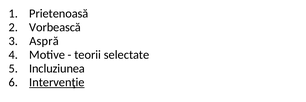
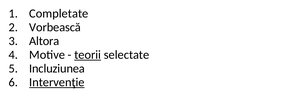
Prietenoasă: Prietenoasă -> Completate
Aspră: Aspră -> Altora
teorii underline: none -> present
